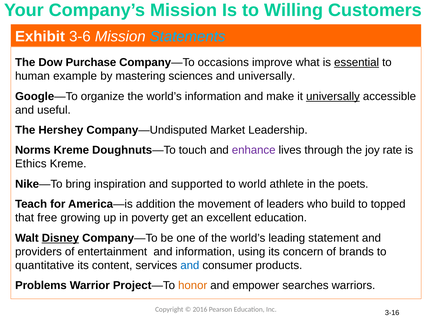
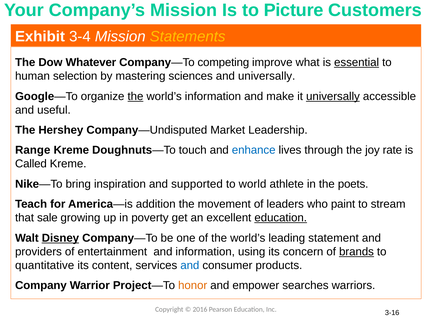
Willing: Willing -> Picture
3-6: 3-6 -> 3-4
Statements colour: light blue -> yellow
Purchase: Purchase -> Whatever
occasions: occasions -> competing
example: example -> selection
the at (135, 96) underline: none -> present
Norms: Norms -> Range
enhance colour: purple -> blue
Ethics: Ethics -> Called
build: build -> paint
topped: topped -> stream
free: free -> sale
education at (281, 218) underline: none -> present
brands underline: none -> present
Problems: Problems -> Company
